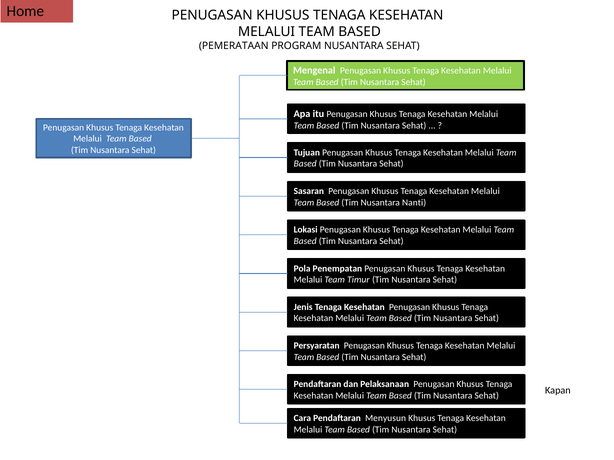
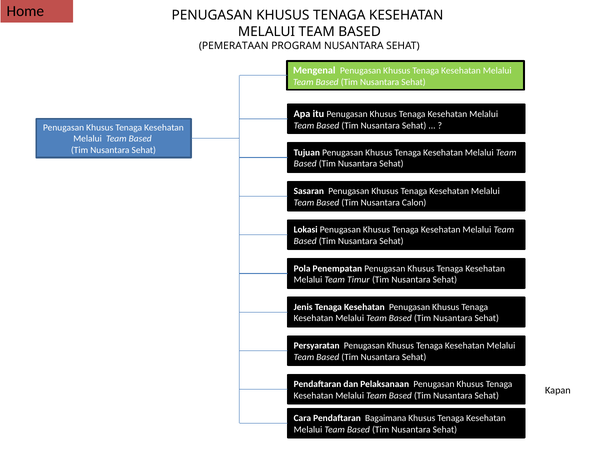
Nanti: Nanti -> Calon
Menyusun: Menyusun -> Bagaimana
